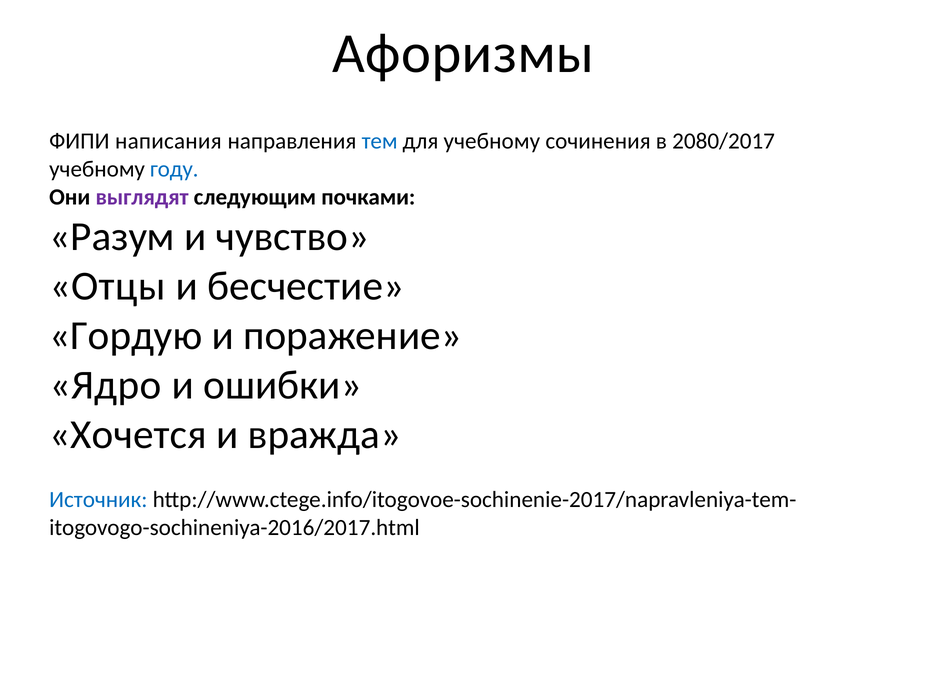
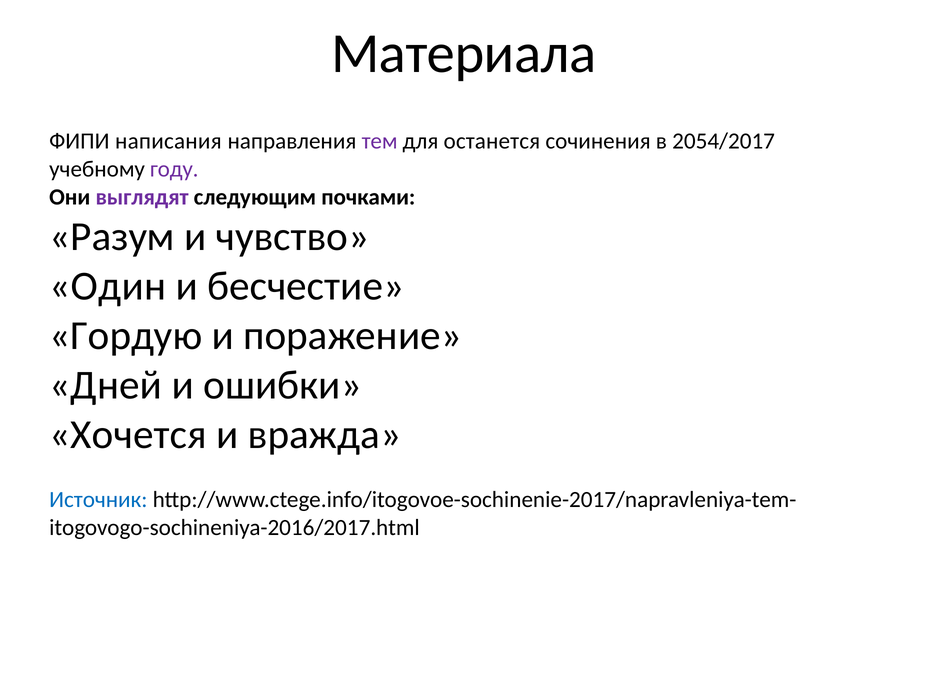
Афоризмы: Афоризмы -> Материала
тем colour: blue -> purple
для учебному: учебному -> останется
2080/2017: 2080/2017 -> 2054/2017
году colour: blue -> purple
Отцы: Отцы -> Один
Ядро: Ядро -> Дней
